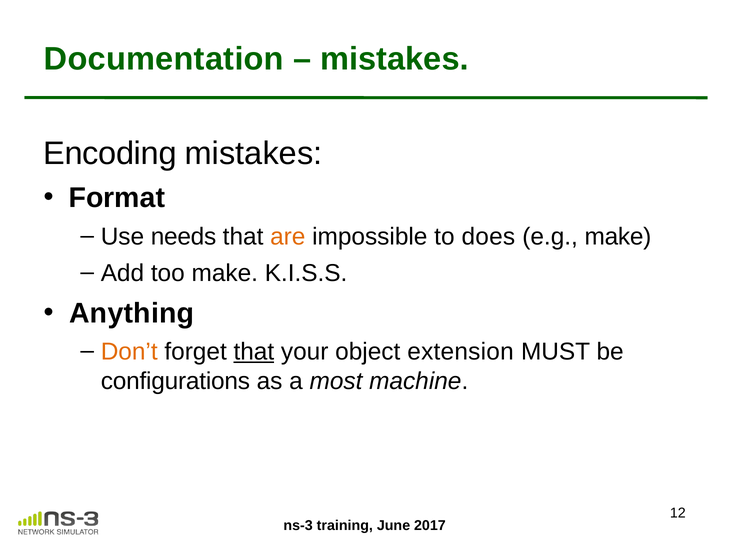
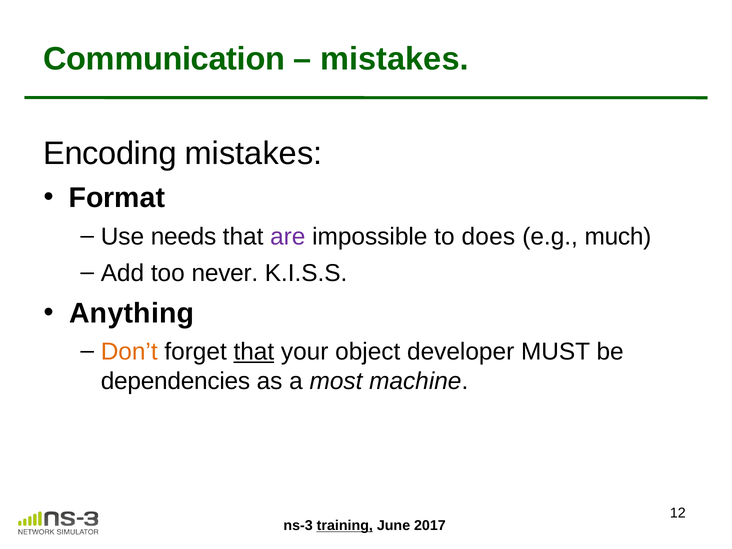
Documentation: Documentation -> Communication
are colour: orange -> purple
e.g make: make -> much
too make: make -> never
extension: extension -> developer
configurations: configurations -> dependencies
training underline: none -> present
